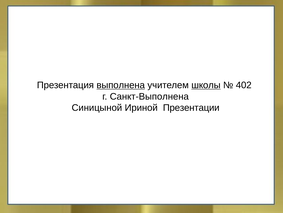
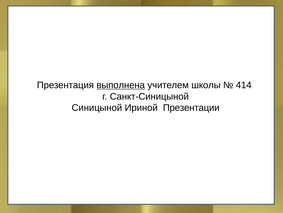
школы underline: present -> none
402: 402 -> 414
Санкт-Выполнена: Санкт-Выполнена -> Санкт-Синицыной
